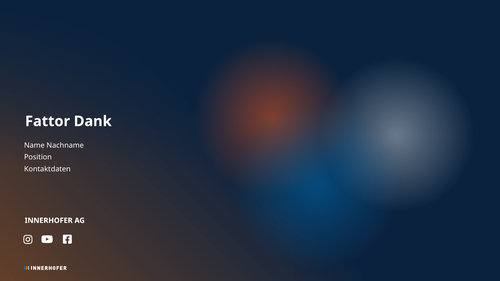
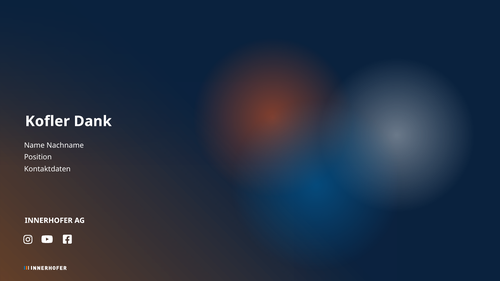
Fattor: Fattor -> Kofler
